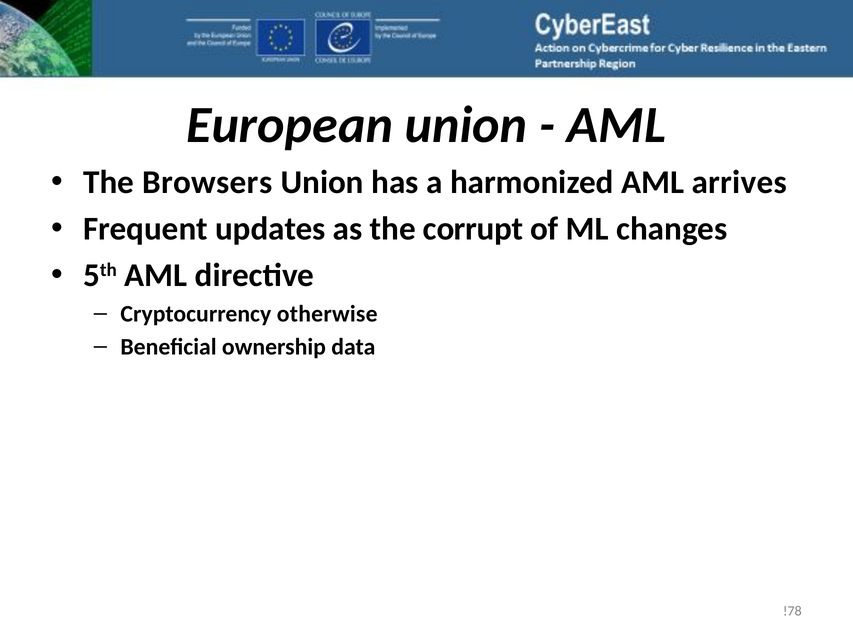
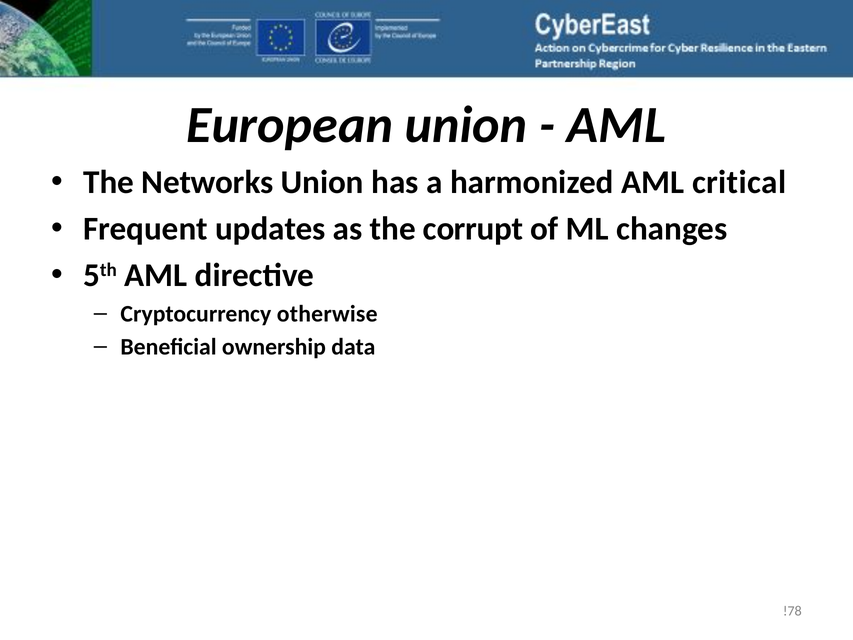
Browsers: Browsers -> Networks
arrives: arrives -> critical
